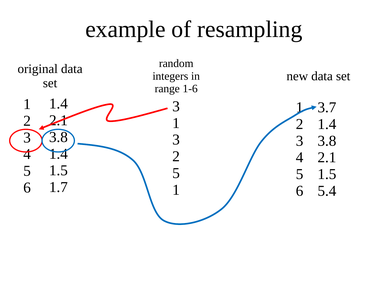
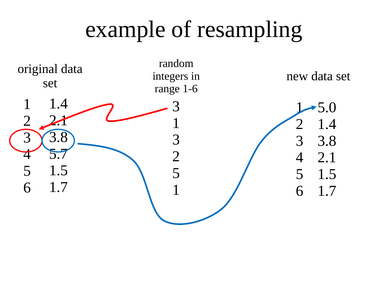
3.7: 3.7 -> 5.0
1.4 at (59, 154): 1.4 -> 5.7
5.4 at (327, 191): 5.4 -> 1.7
